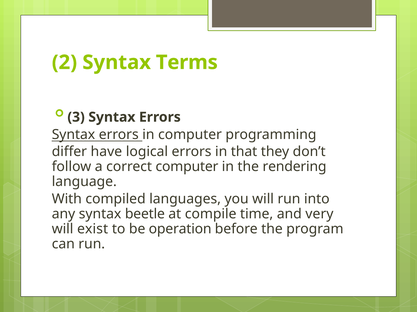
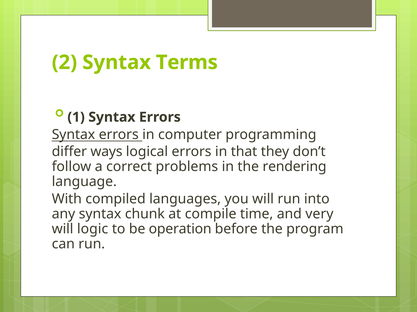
3: 3 -> 1
have: have -> ways
correct computer: computer -> problems
beetle: beetle -> chunk
exist: exist -> logic
